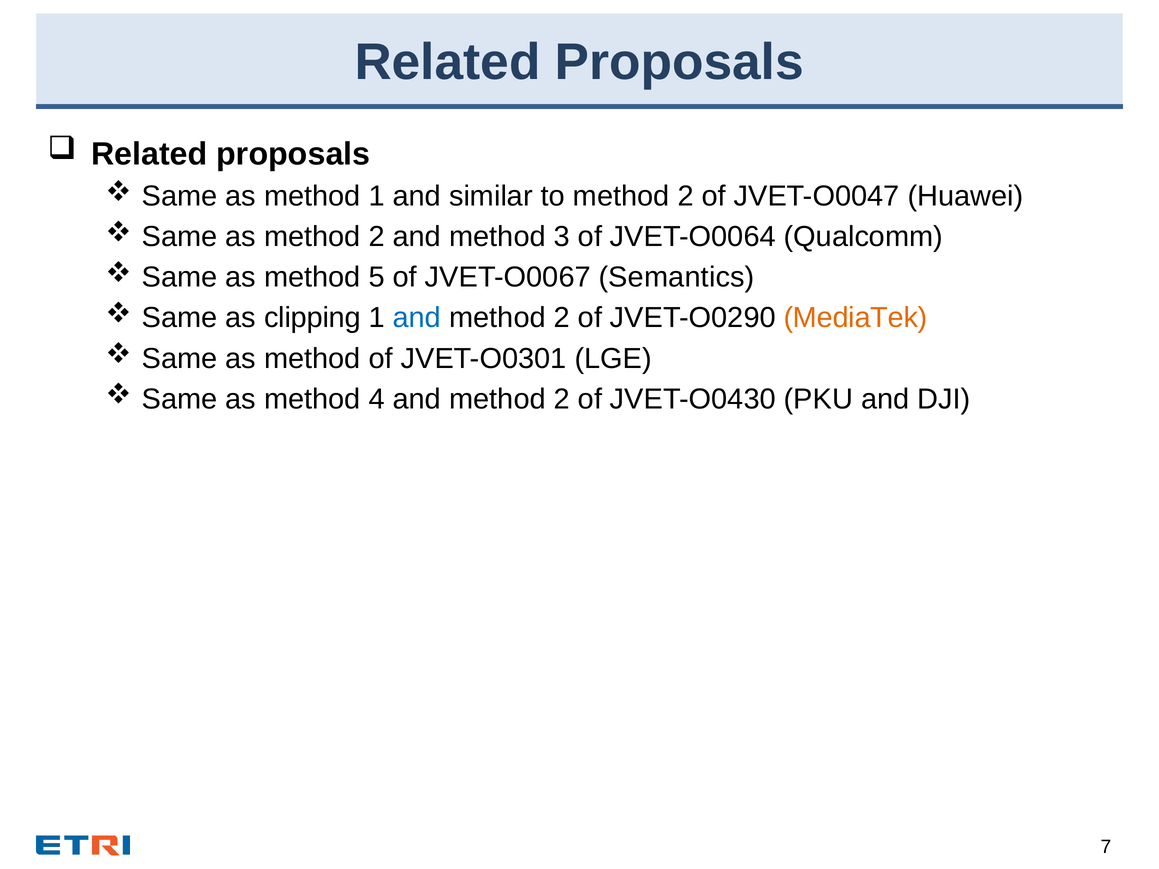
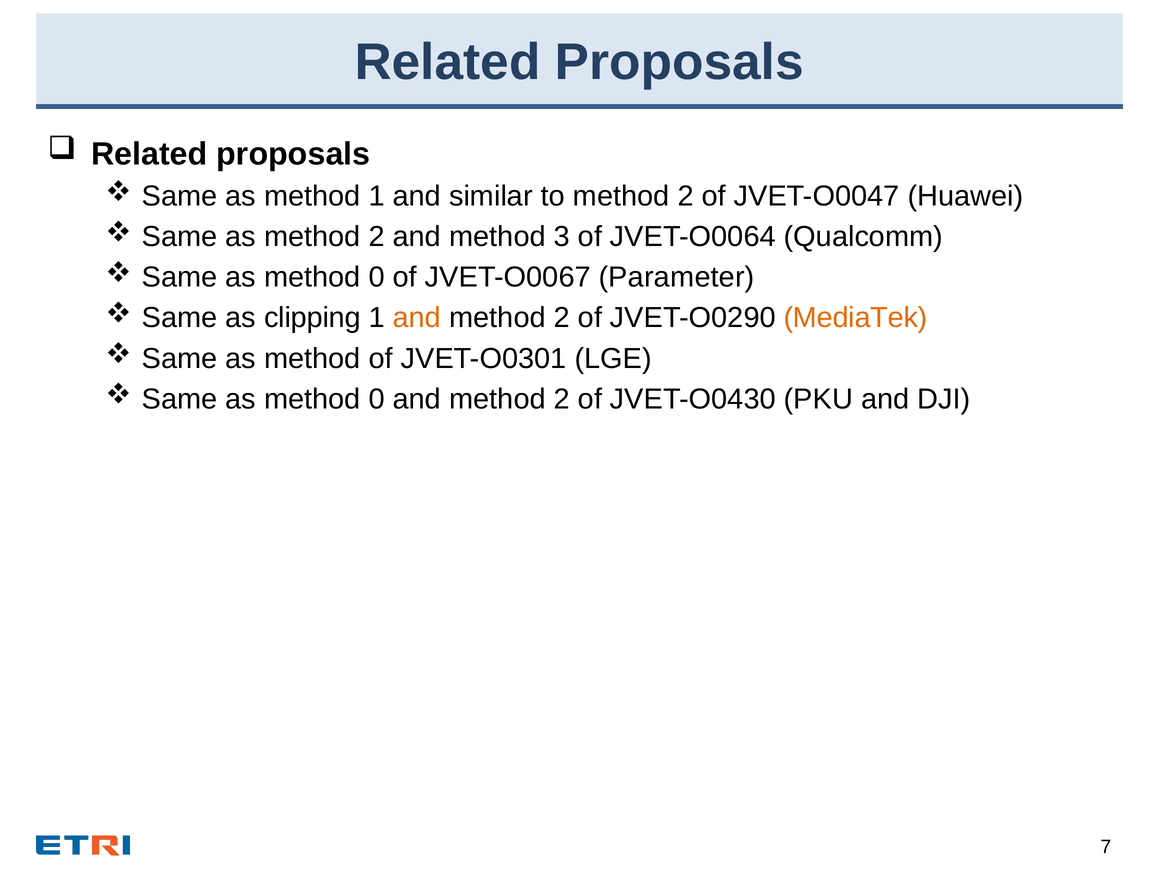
5 at (377, 277): 5 -> 0
Semantics: Semantics -> Parameter
and at (417, 318) colour: blue -> orange
4 at (377, 399): 4 -> 0
